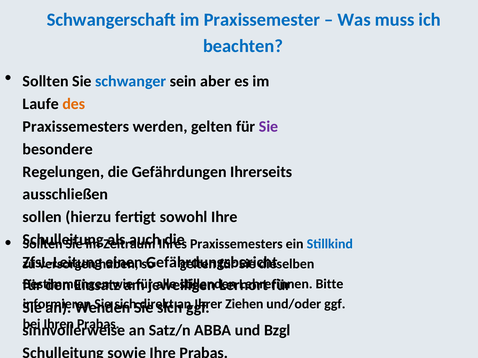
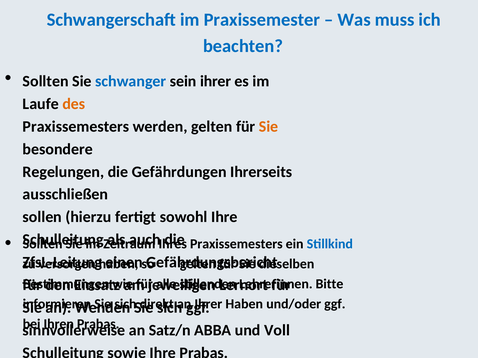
sein aber: aber -> ihrer
Sie at (269, 127) colour: purple -> orange
Ziehen at (244, 304): Ziehen -> Haben
Bzgl: Bzgl -> Voll
